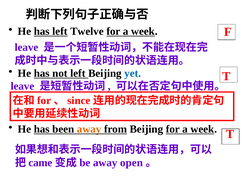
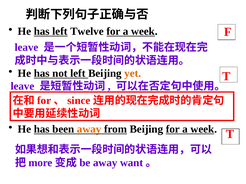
yet colour: blue -> orange
came: came -> more
open: open -> want
